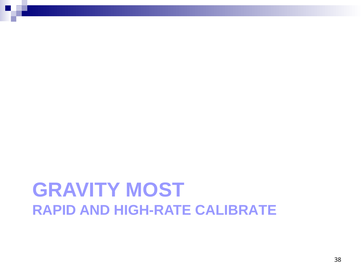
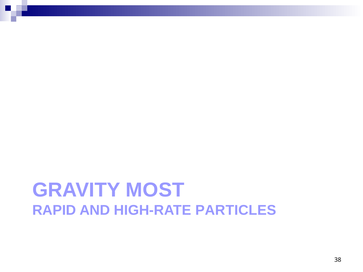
CALIBRATE: CALIBRATE -> PARTICLES
